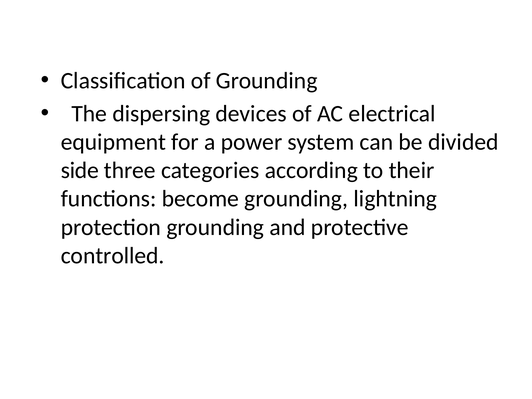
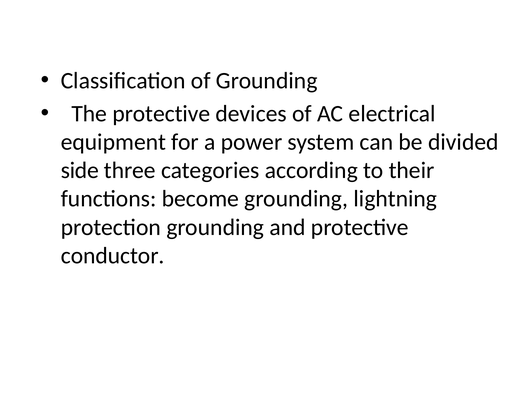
The dispersing: dispersing -> protective
controlled: controlled -> conductor
